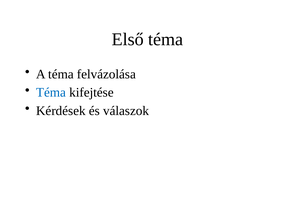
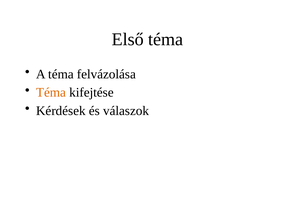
Téma at (51, 93) colour: blue -> orange
